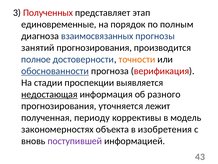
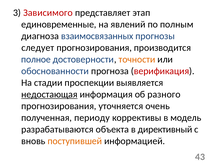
Полученных: Полученных -> Зависимого
порядок: порядок -> явлений
занятий: занятий -> следует
обоснованности underline: present -> none
лежит: лежит -> очень
закономерностях: закономерностях -> разрабатываются
изобретения: изобретения -> директивный
поступившей colour: purple -> orange
